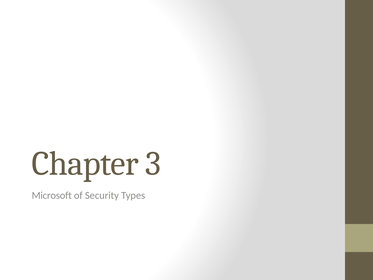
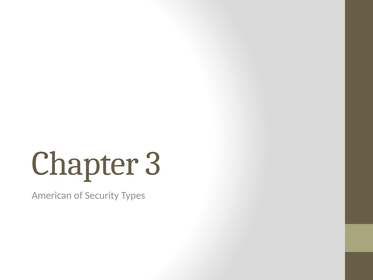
Microsoft: Microsoft -> American
